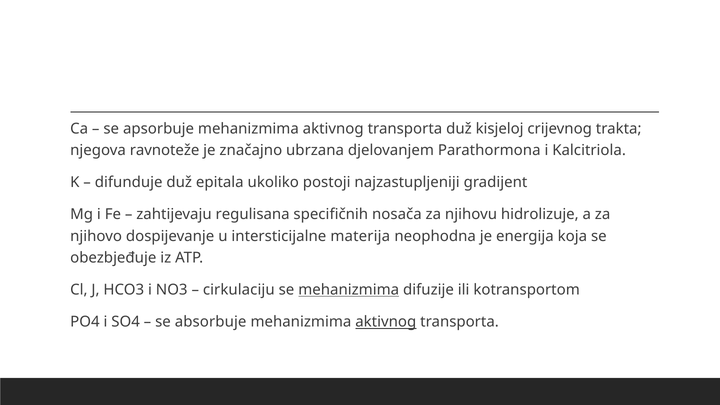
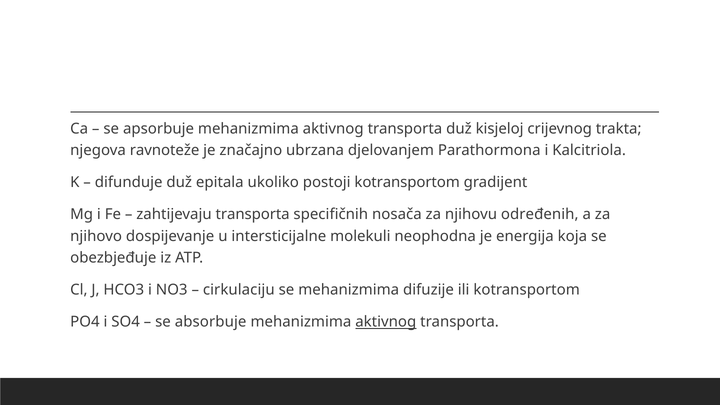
postoji najzastupljeniji: najzastupljeniji -> kotransportom
zahtijevaju regulisana: regulisana -> transporta
hidrolizuje: hidrolizuje -> određenih
materija: materija -> molekuli
mehanizmima at (349, 290) underline: present -> none
